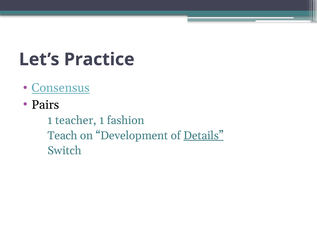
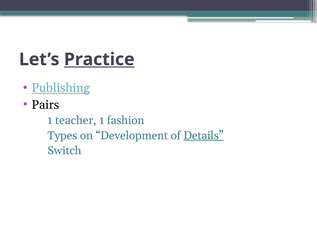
Practice underline: none -> present
Consensus: Consensus -> Publishing
Teach: Teach -> Types
